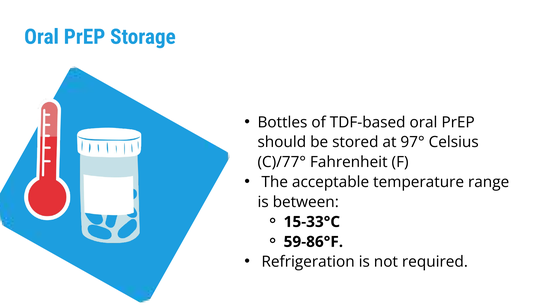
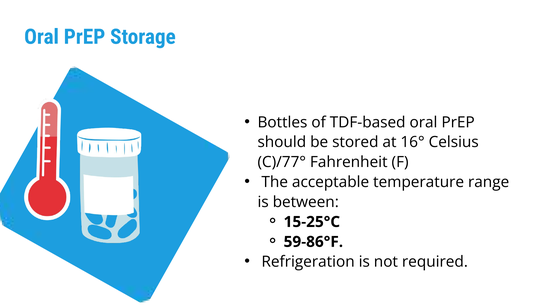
97°: 97° -> 16°
15-33°C: 15-33°C -> 15-25°C
